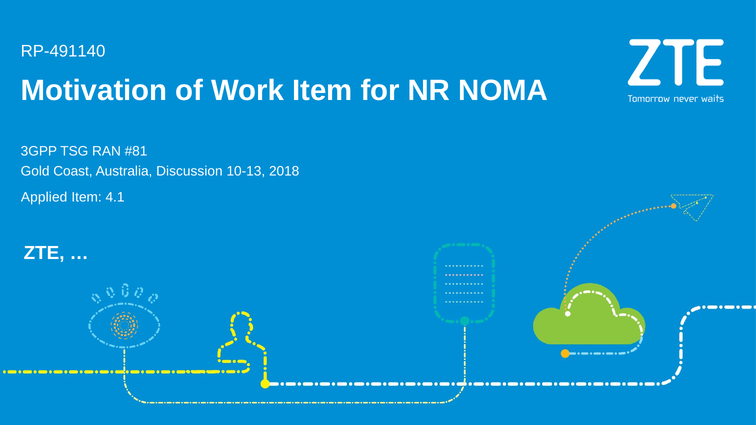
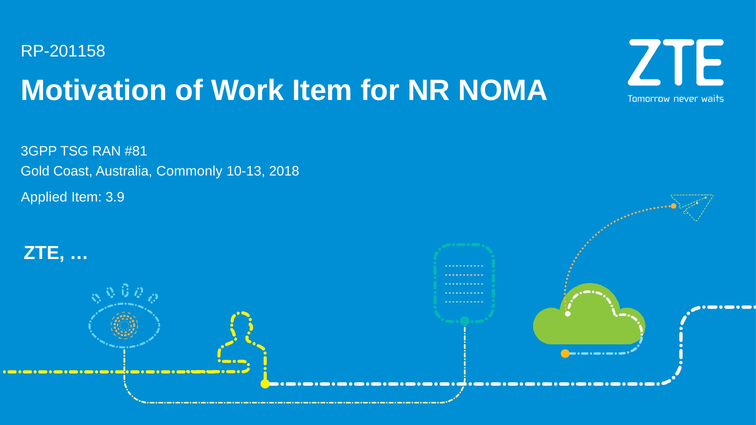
RP-491140: RP-491140 -> RP-201158
Discussion: Discussion -> Commonly
4.1: 4.1 -> 3.9
